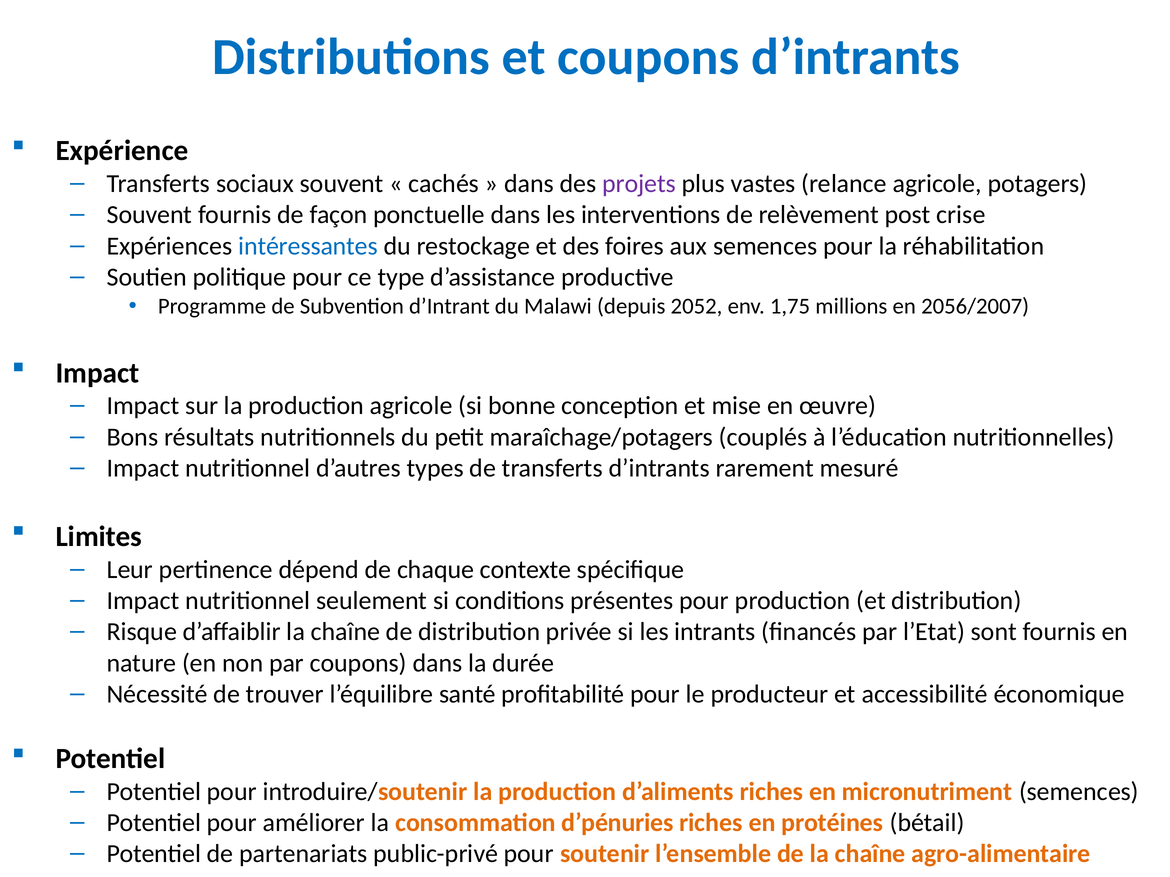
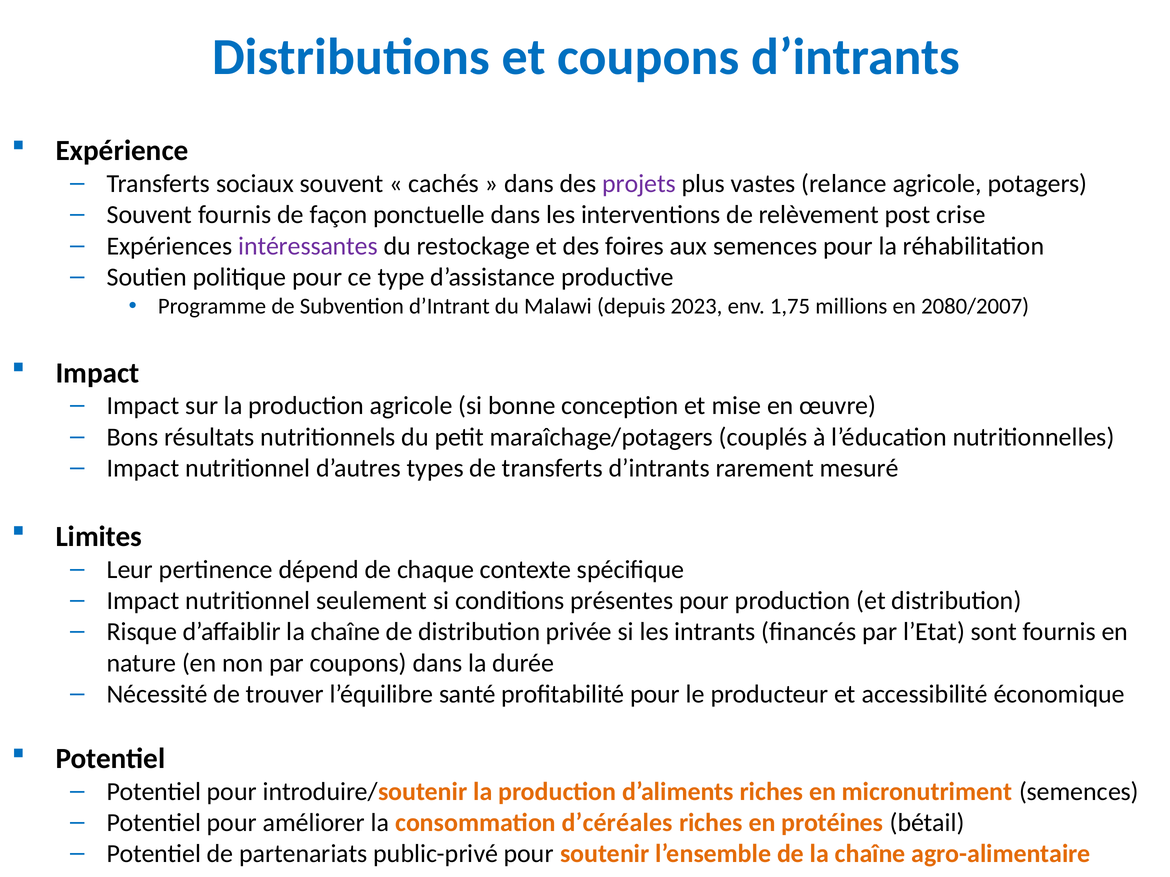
intéressantes colour: blue -> purple
2052: 2052 -> 2023
2056/2007: 2056/2007 -> 2080/2007
d’pénuries: d’pénuries -> d’céréales
